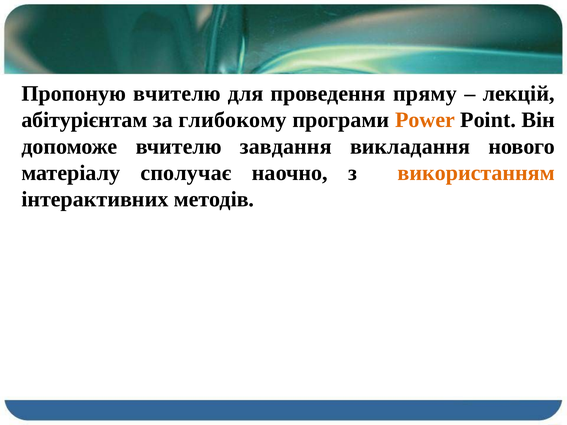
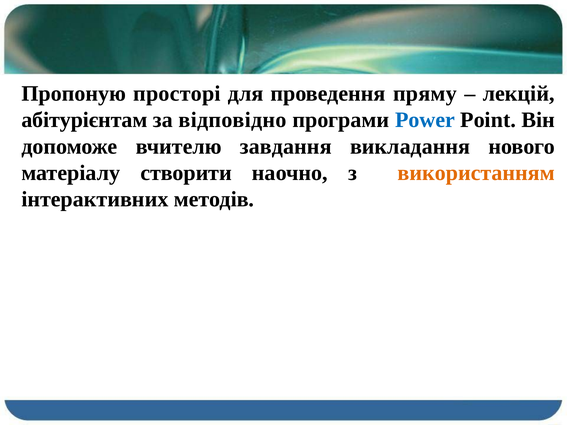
Пропоную вчителю: вчителю -> просторі
глибокому: глибокому -> відповідно
Power colour: orange -> blue
сполучає: сполучає -> створити
